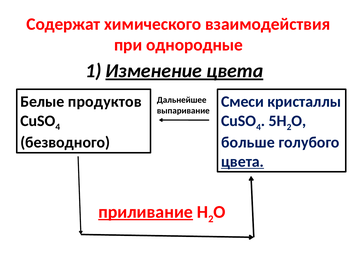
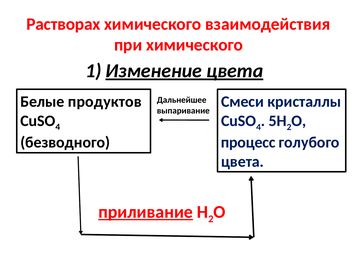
Содержат: Содержат -> Растворах
при однородные: однородные -> химического
больше: больше -> процесс
цвета at (243, 161) underline: present -> none
